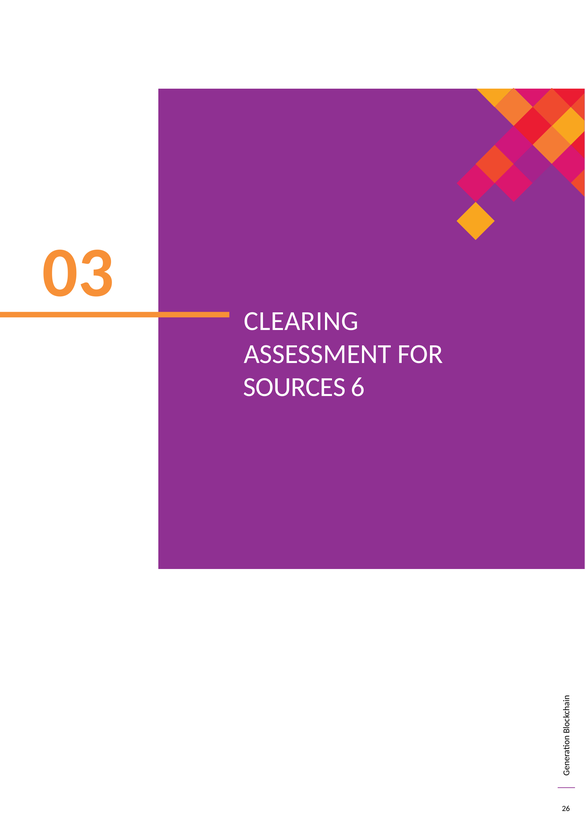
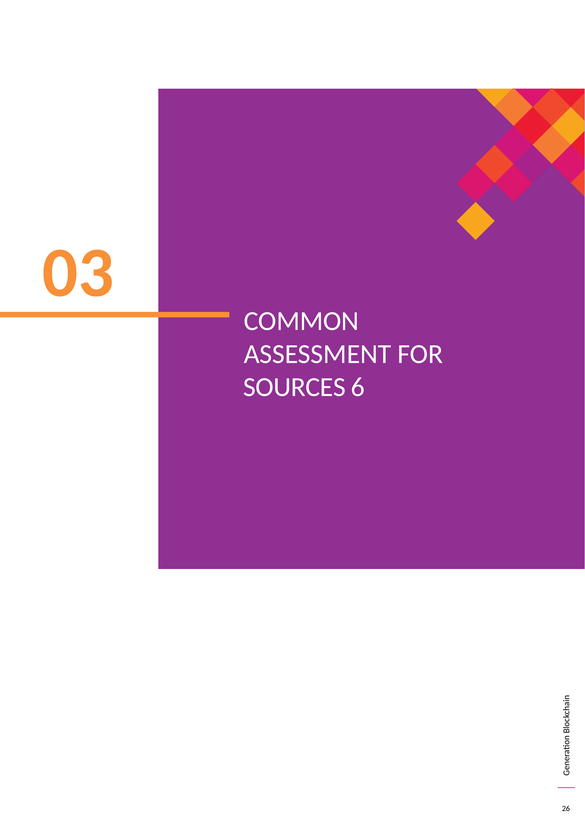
CLEARING: CLEARING -> COMMON
